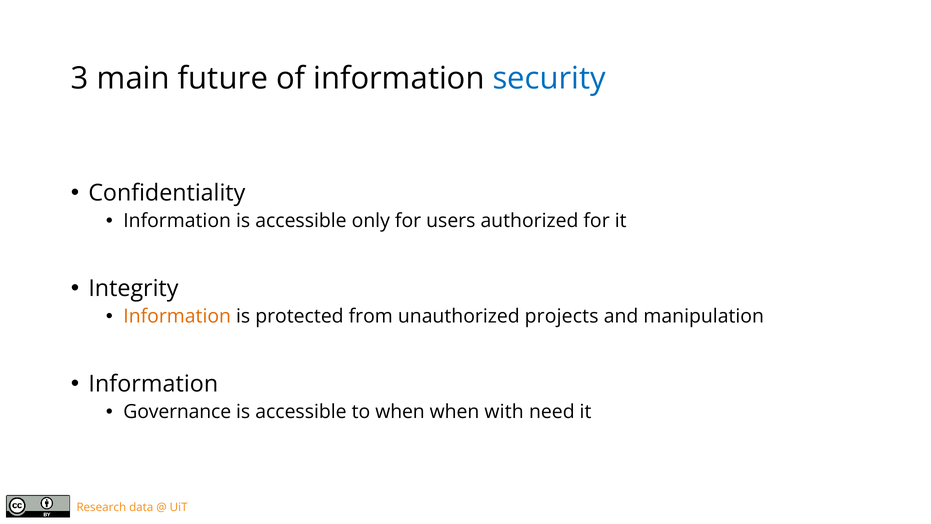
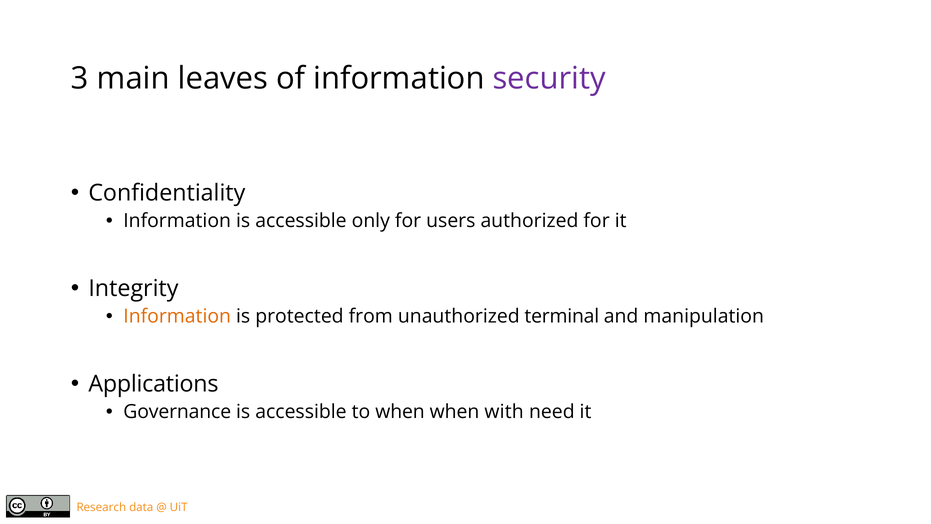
future: future -> leaves
security colour: blue -> purple
projects: projects -> terminal
Information at (153, 384): Information -> Applications
